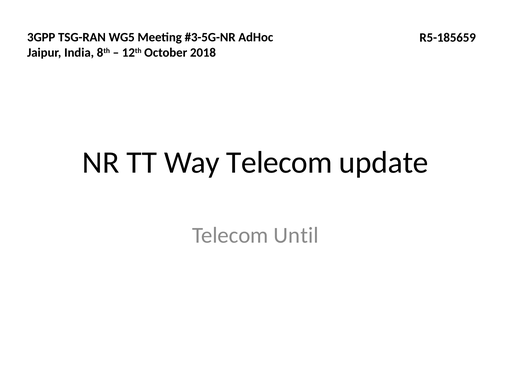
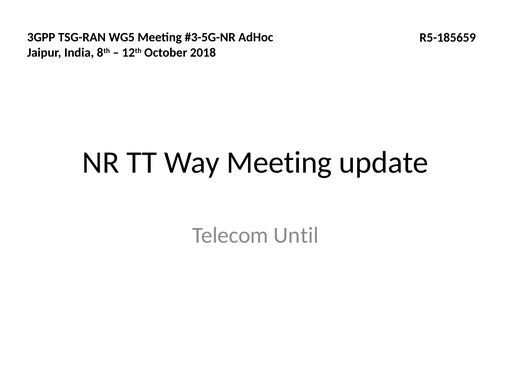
Way Telecom: Telecom -> Meeting
